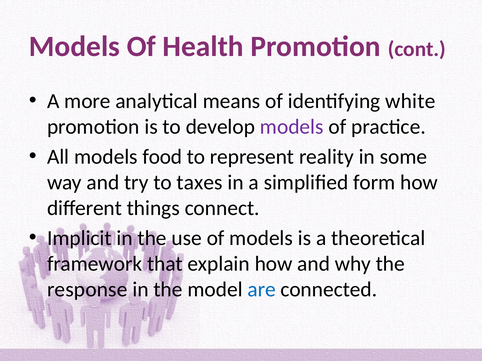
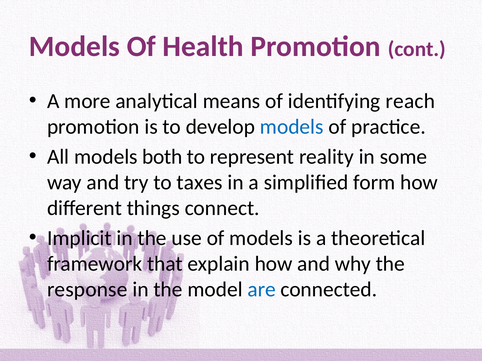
white: white -> reach
models at (292, 127) colour: purple -> blue
food: food -> both
